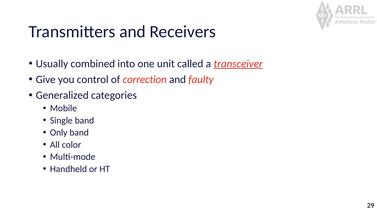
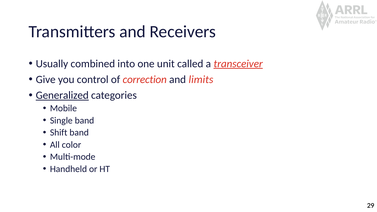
faulty: faulty -> limits
Generalized underline: none -> present
Only: Only -> Shift
